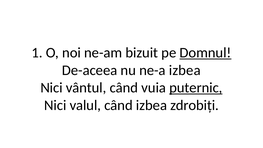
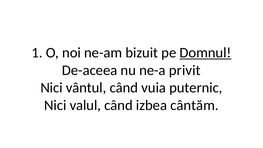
ne-a izbea: izbea -> privit
puternic underline: present -> none
zdrobiți: zdrobiți -> cântăm
